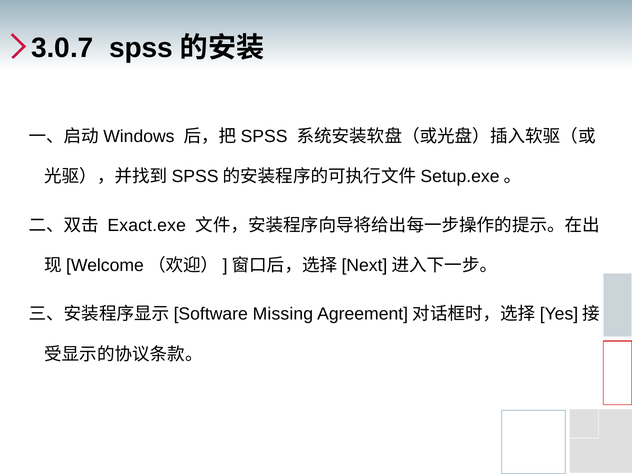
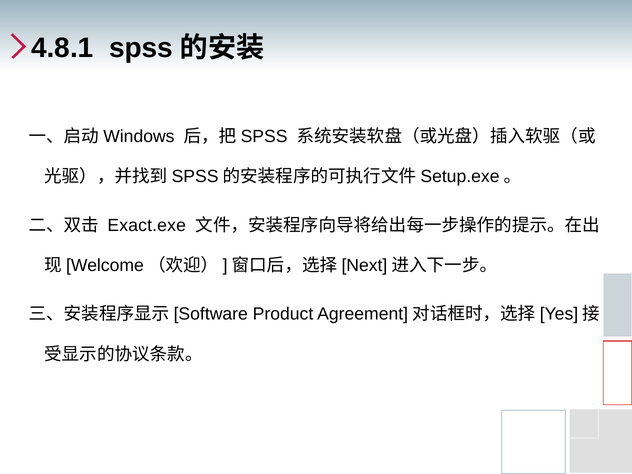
3.0.7: 3.0.7 -> 4.8.1
Missing: Missing -> Product
